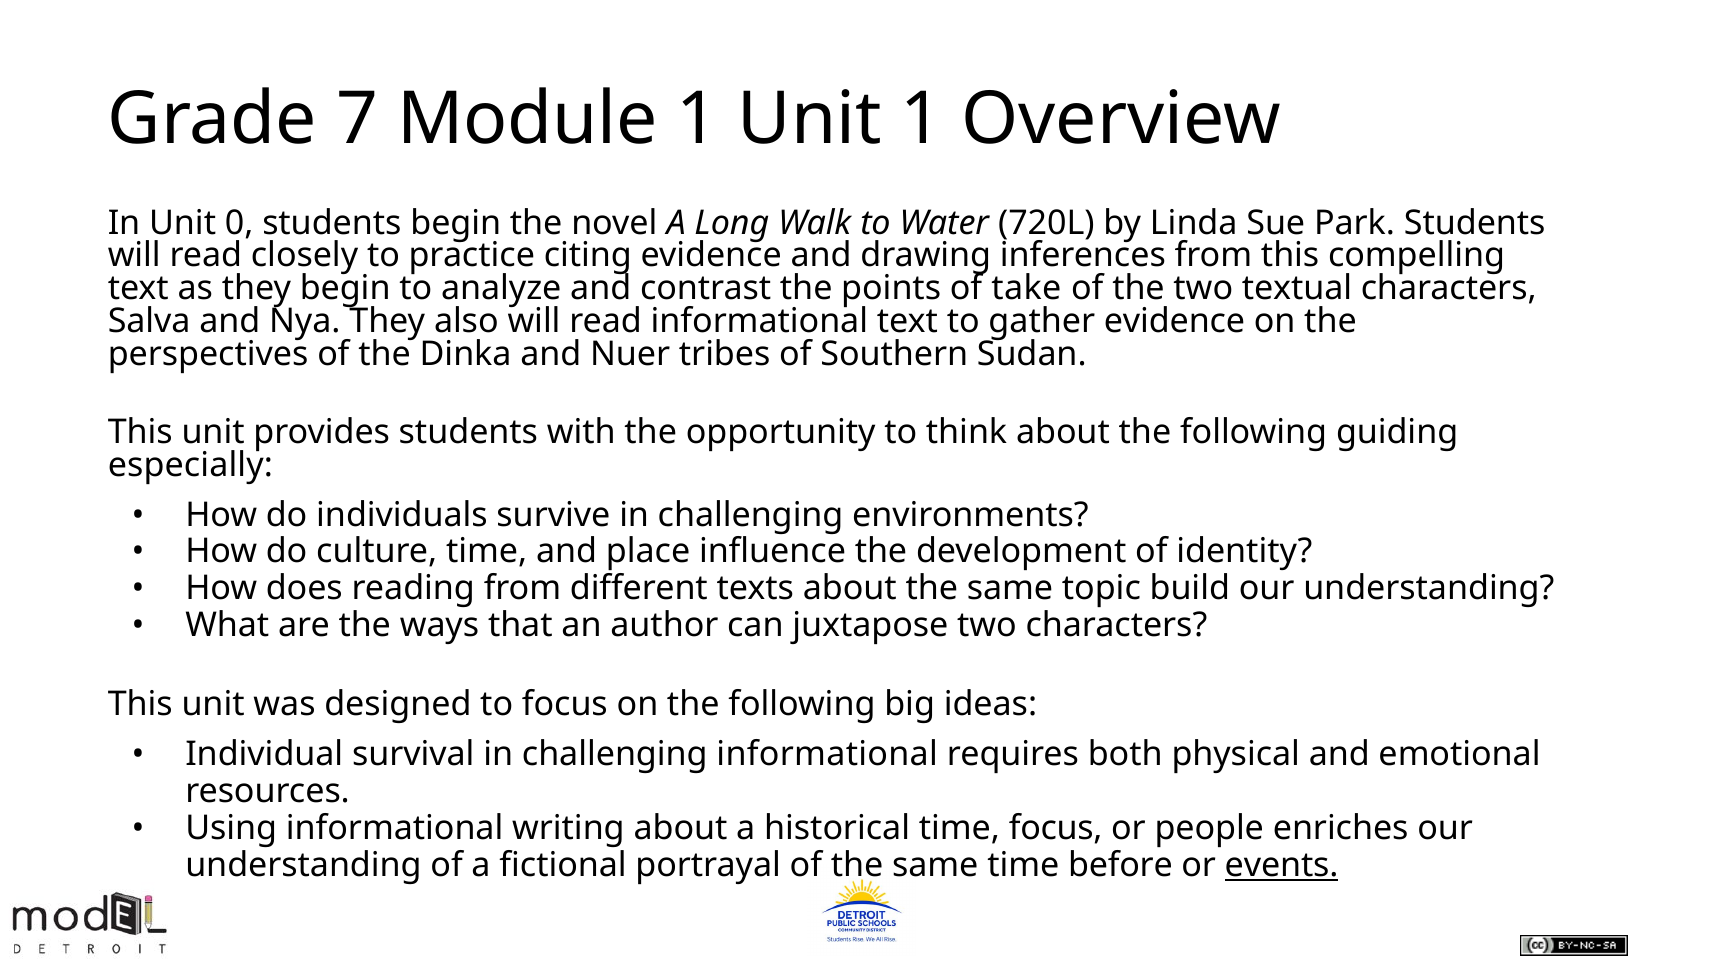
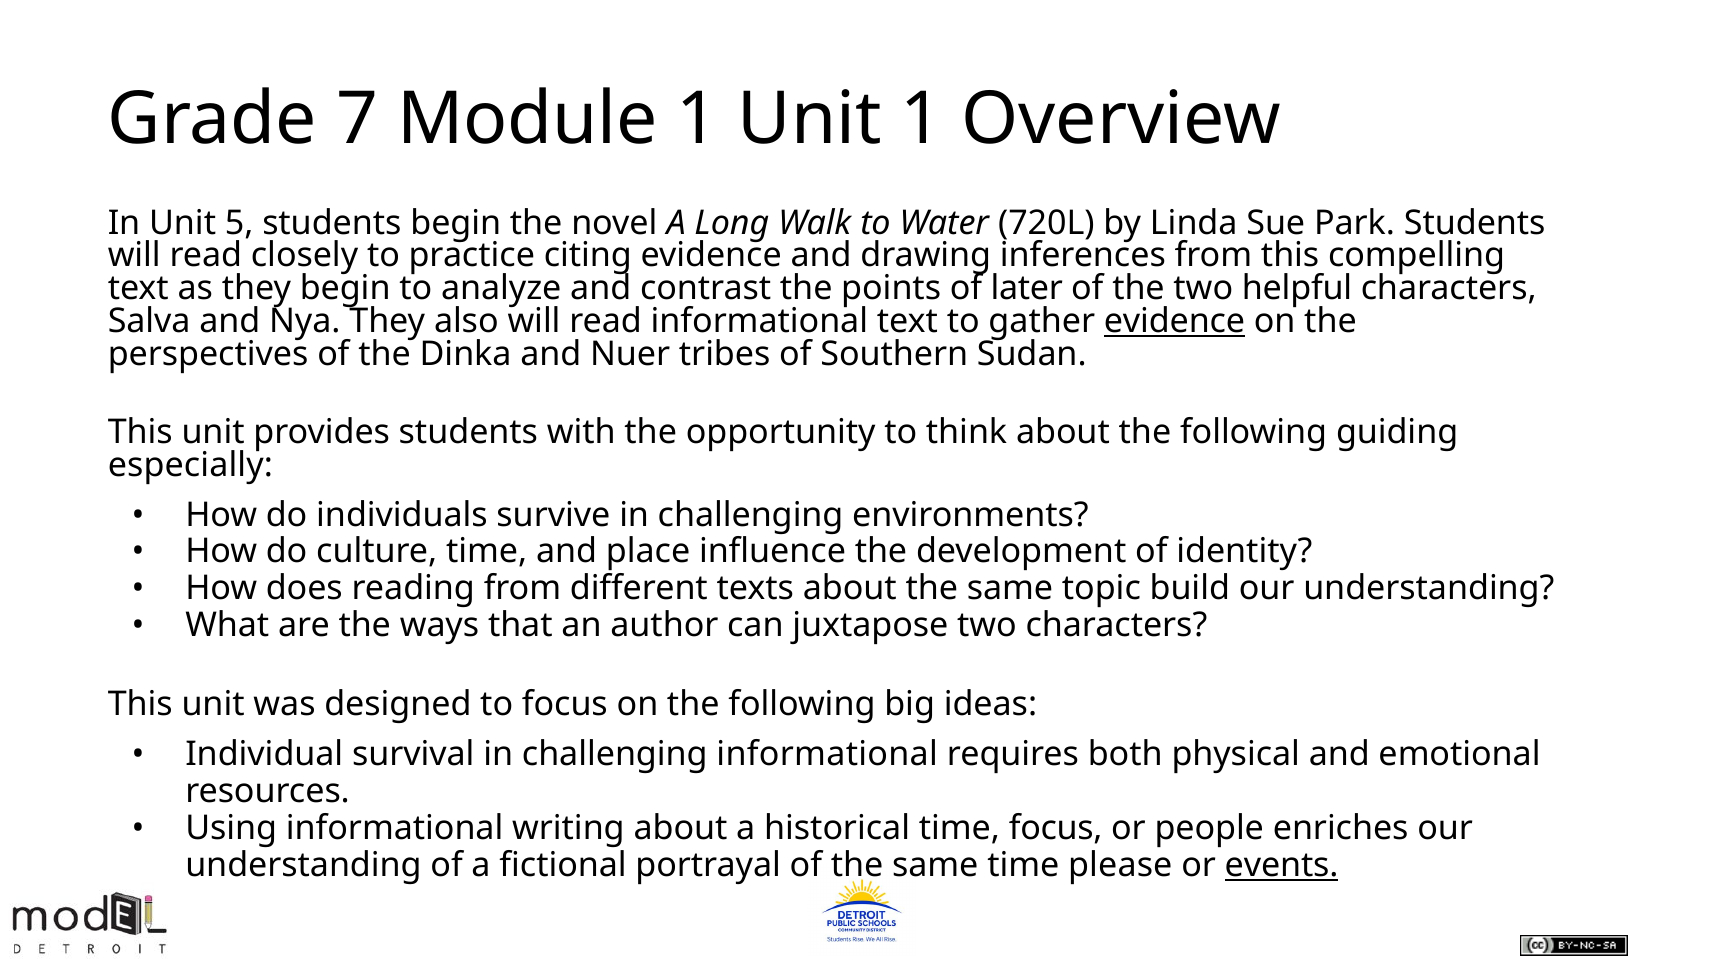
0: 0 -> 5
take: take -> later
textual: textual -> helpful
evidence at (1175, 321) underline: none -> present
before: before -> please
